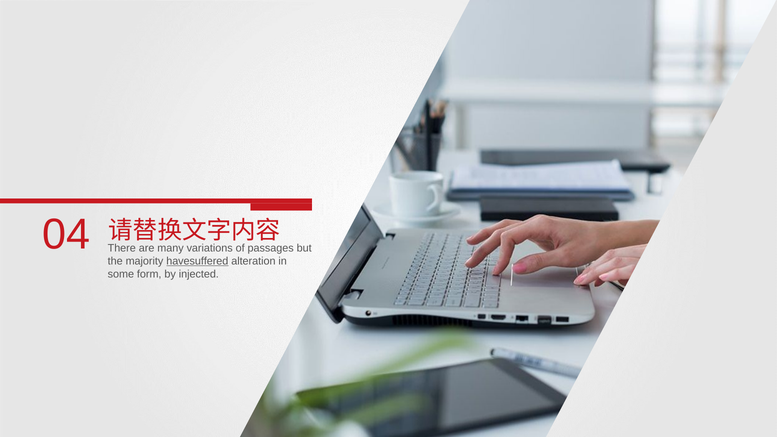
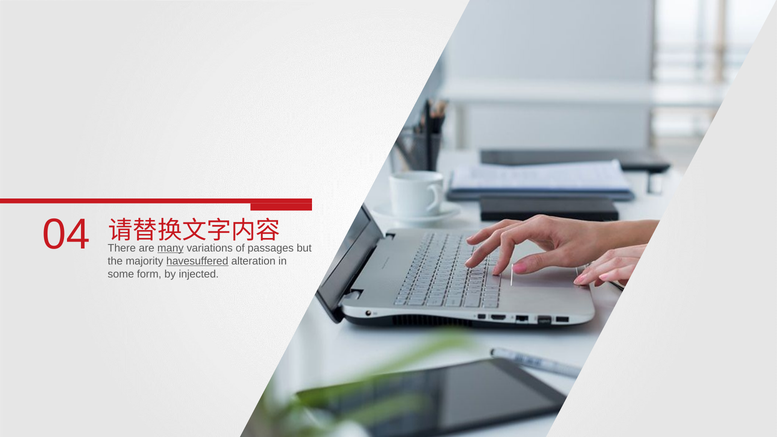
many underline: none -> present
